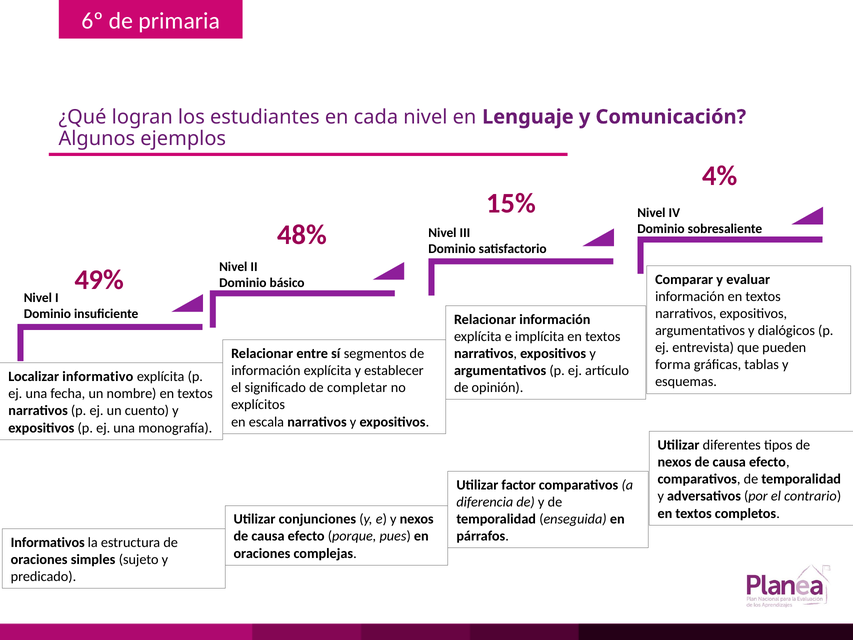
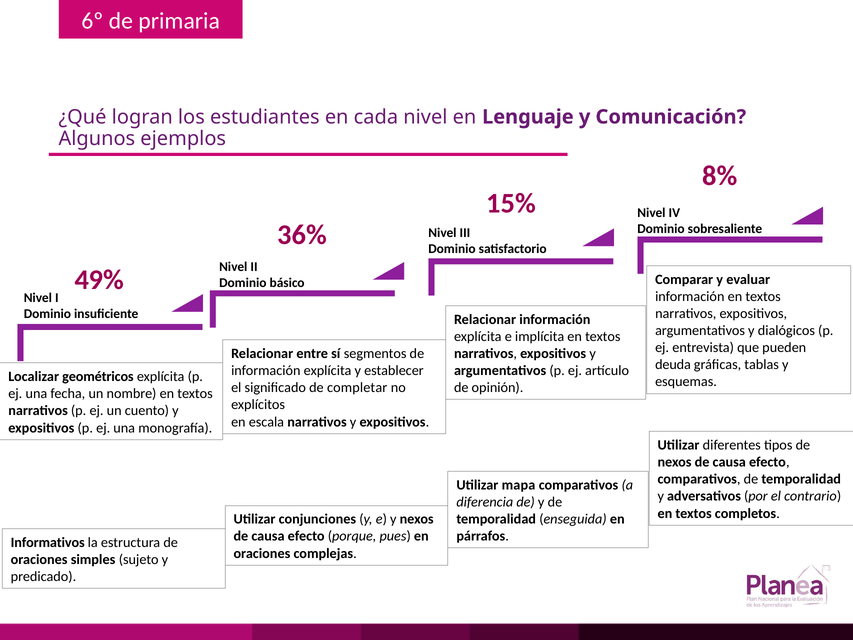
4%: 4% -> 8%
48%: 48% -> 36%
forma: forma -> deuda
informativo: informativo -> geométricos
factor: factor -> mapa
